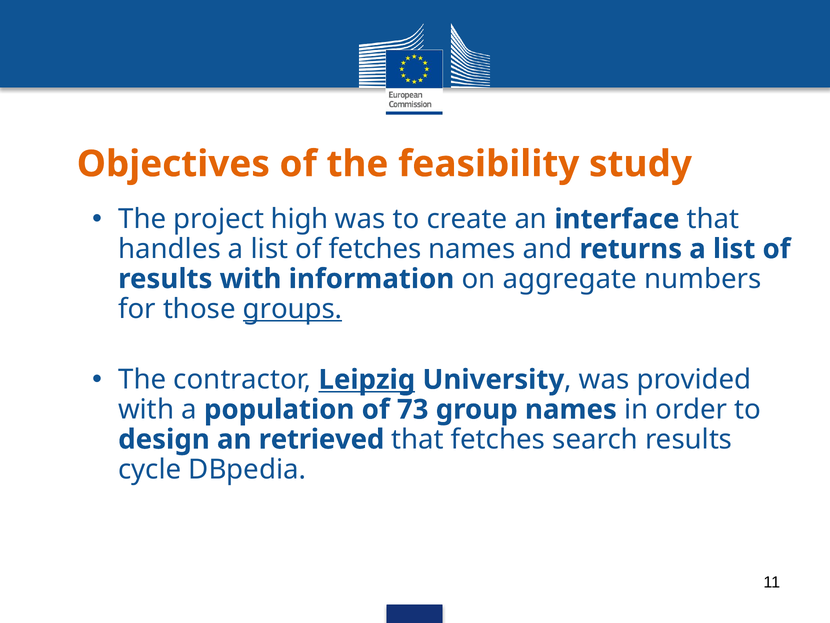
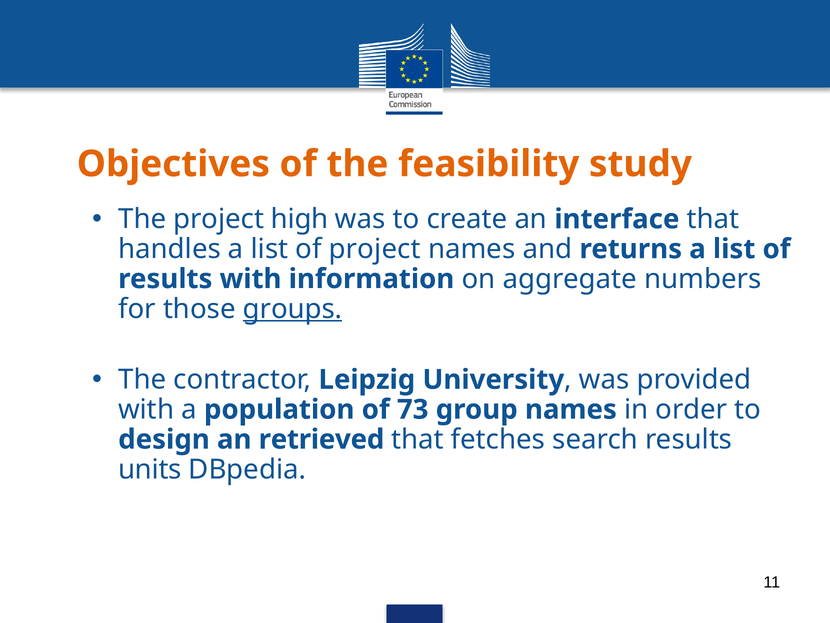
of fetches: fetches -> project
Leipzig underline: present -> none
cycle: cycle -> units
